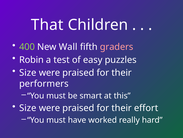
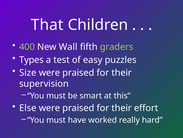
graders colour: pink -> light green
Robin: Robin -> Types
performers: performers -> supervision
Size at (28, 107): Size -> Else
